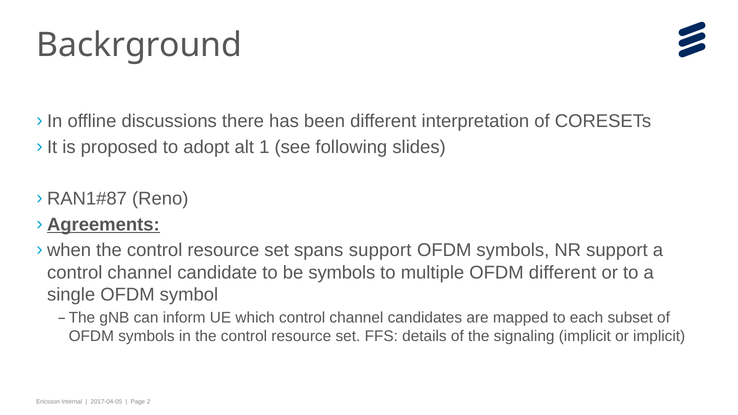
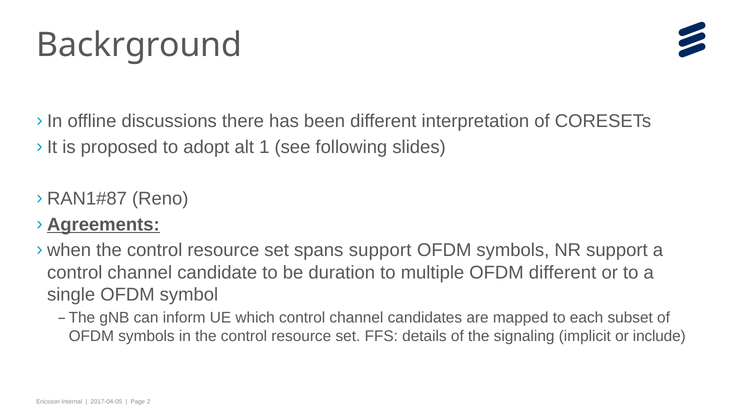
be symbols: symbols -> duration
or implicit: implicit -> include
